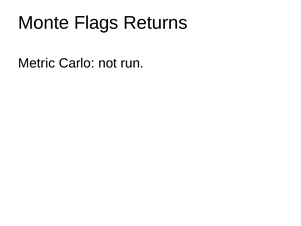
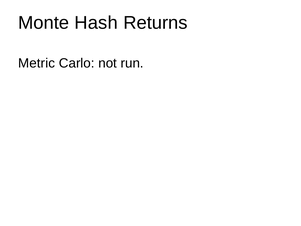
Flags: Flags -> Hash
